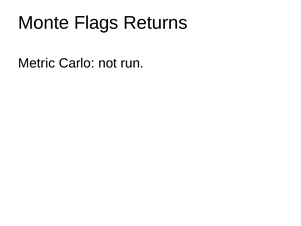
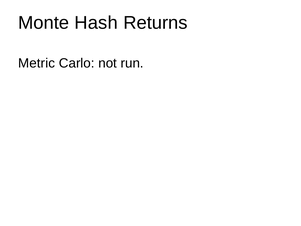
Flags: Flags -> Hash
